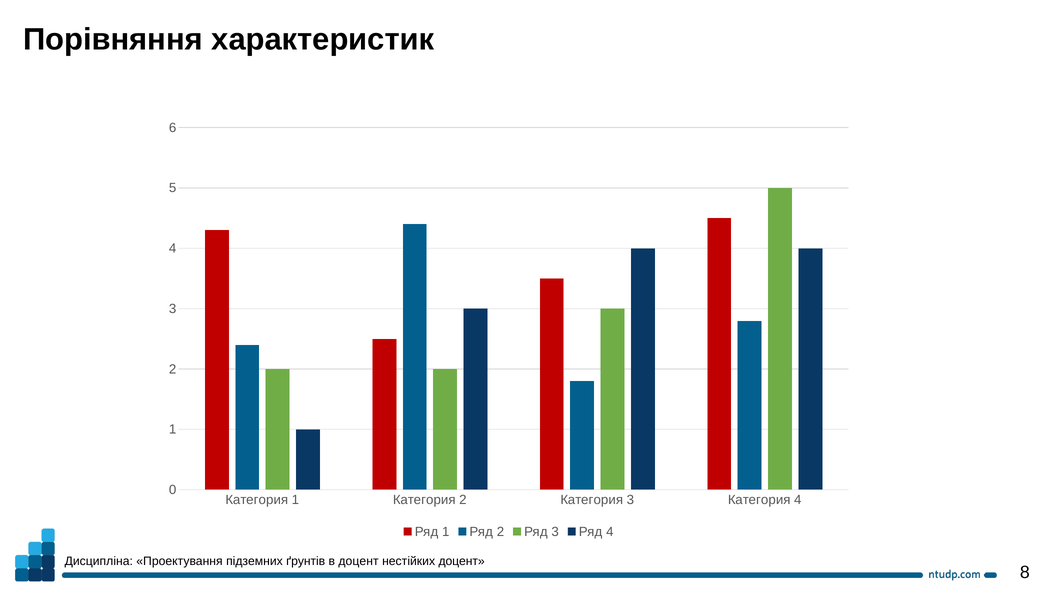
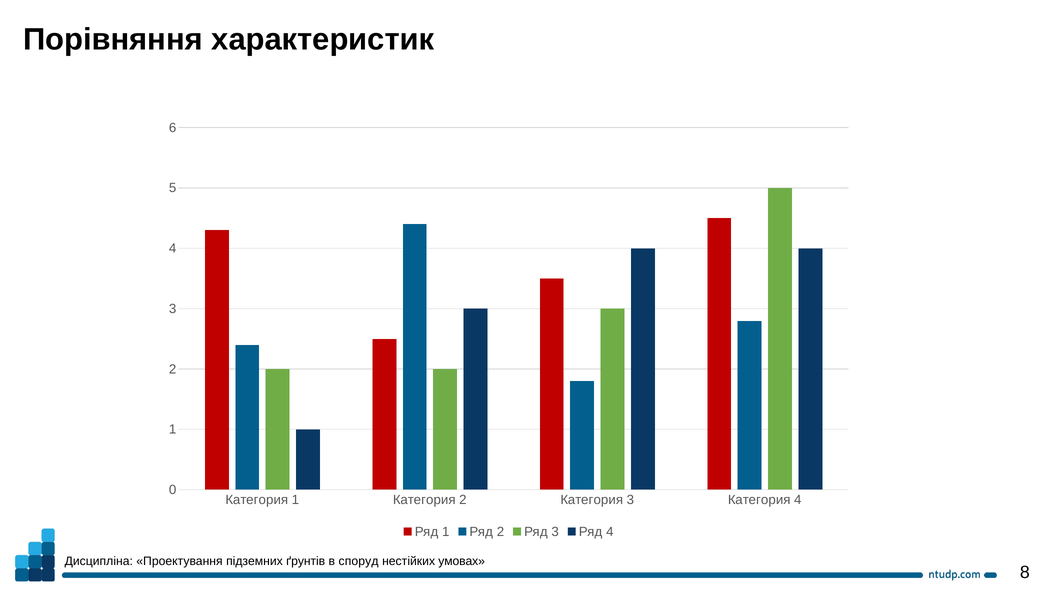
в доцент: доцент -> споруд
нестійких доцент: доцент -> умовах
